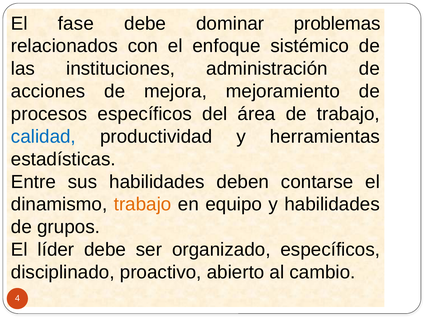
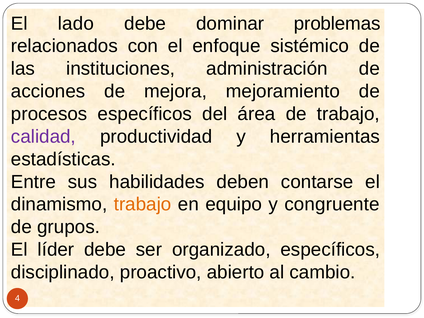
fase: fase -> lado
calidad colour: blue -> purple
y habilidades: habilidades -> congruente
